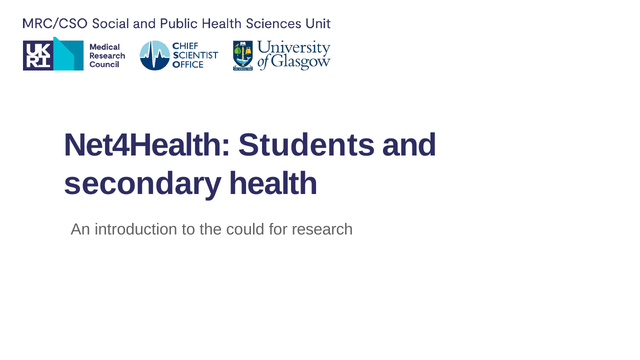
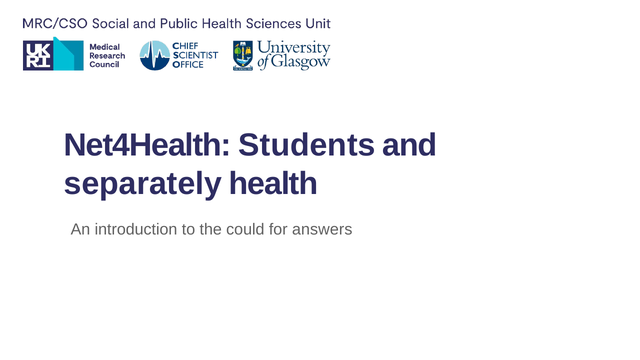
secondary: secondary -> separately
research: research -> answers
